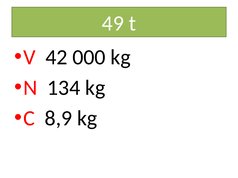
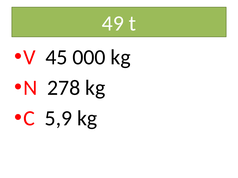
42: 42 -> 45
134: 134 -> 278
8,9: 8,9 -> 5,9
